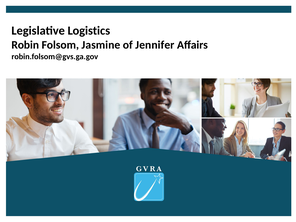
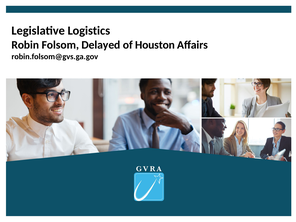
Jasmine: Jasmine -> Delayed
Jennifer: Jennifer -> Houston
